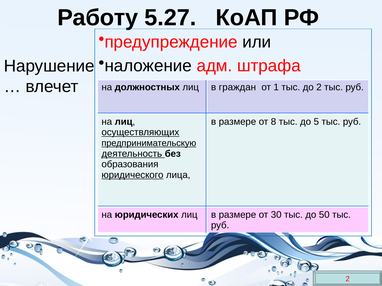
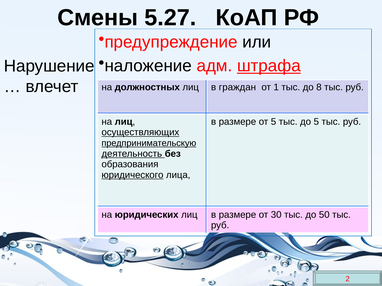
Работу: Работу -> Смены
штрафа underline: none -> present
до 2: 2 -> 8
от 8: 8 -> 5
